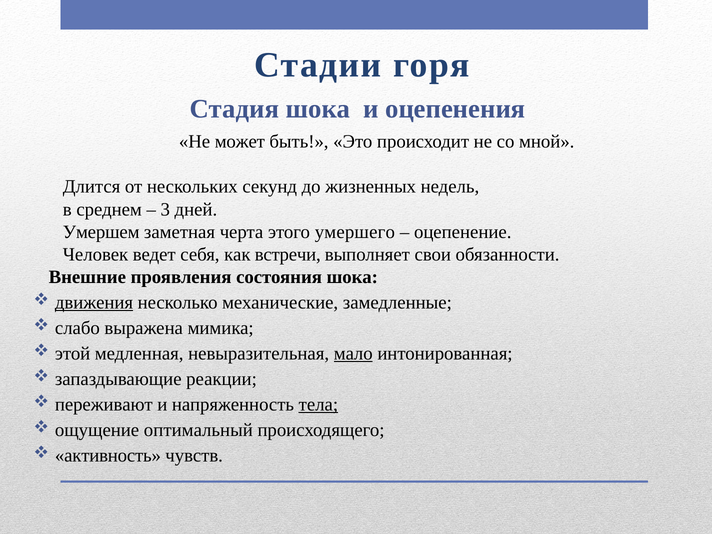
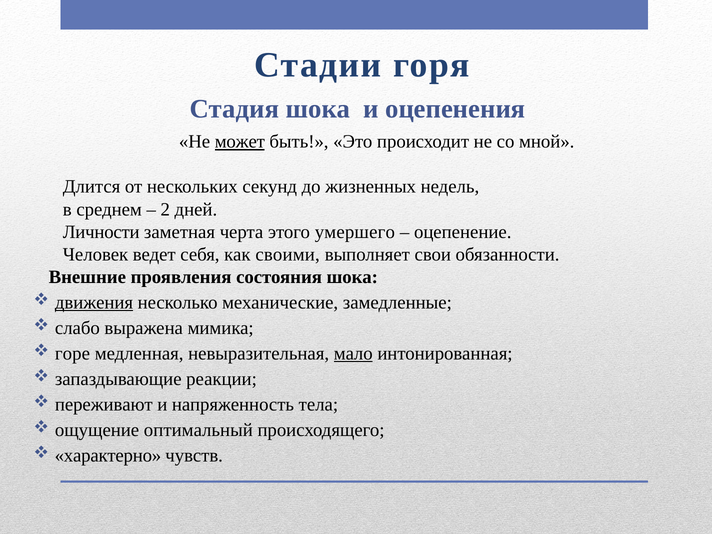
может underline: none -> present
3: 3 -> 2
Умершем: Умершем -> Личности
встречи: встречи -> своими
этой: этой -> горе
тела underline: present -> none
активность: активность -> характерно
